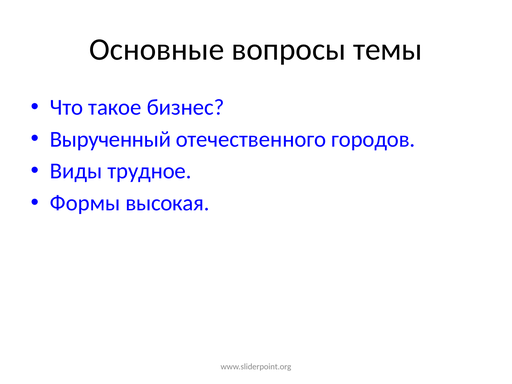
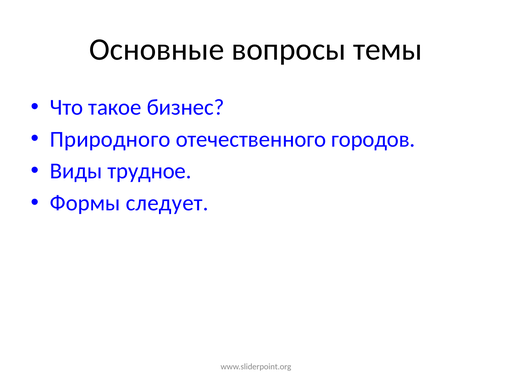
Вырученный: Вырученный -> Природного
высокая: высокая -> следует
